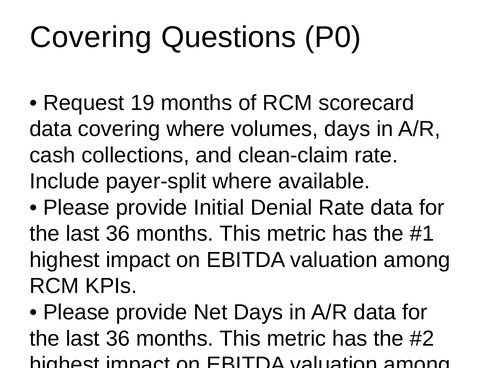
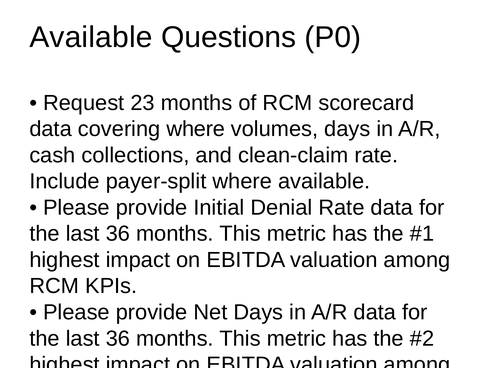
Covering at (91, 37): Covering -> Available
19: 19 -> 23
